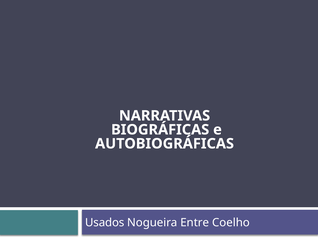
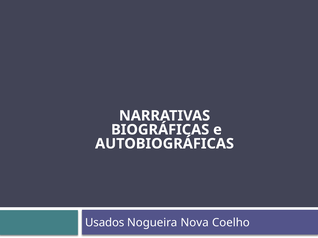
Entre: Entre -> Nova
